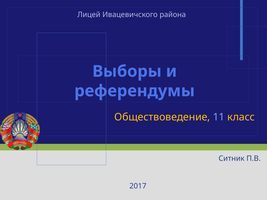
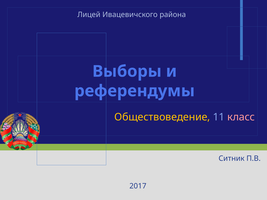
класс colour: yellow -> pink
